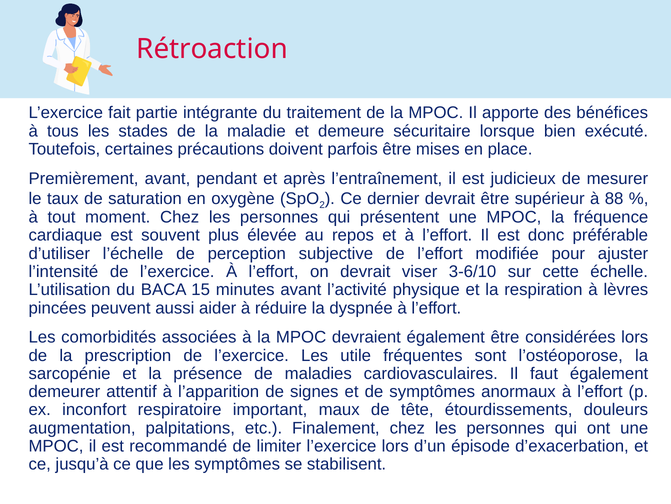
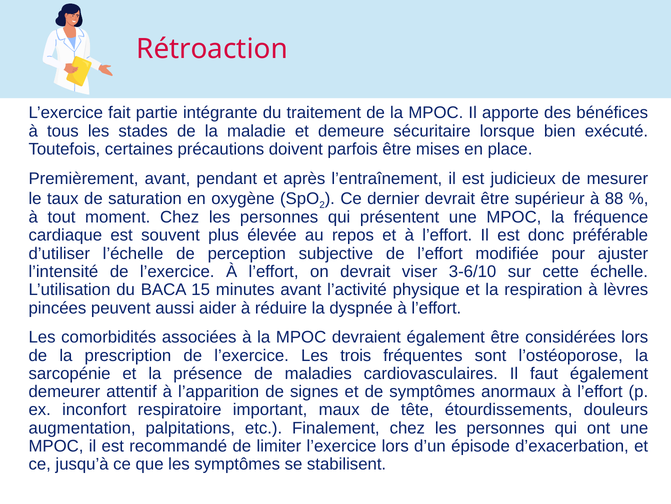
utile: utile -> trois
